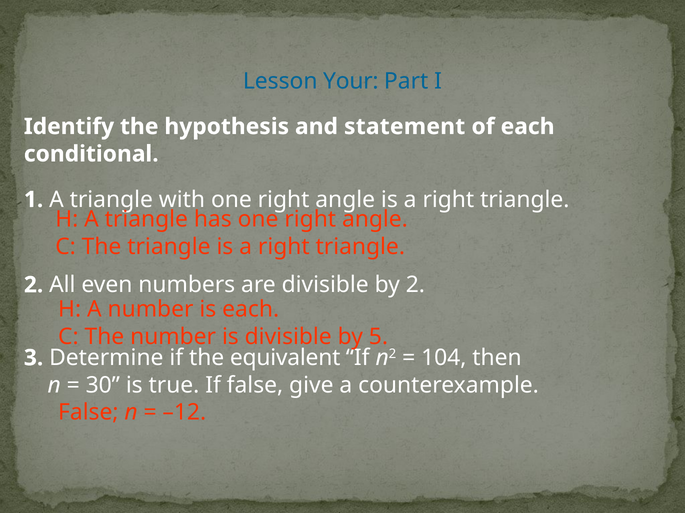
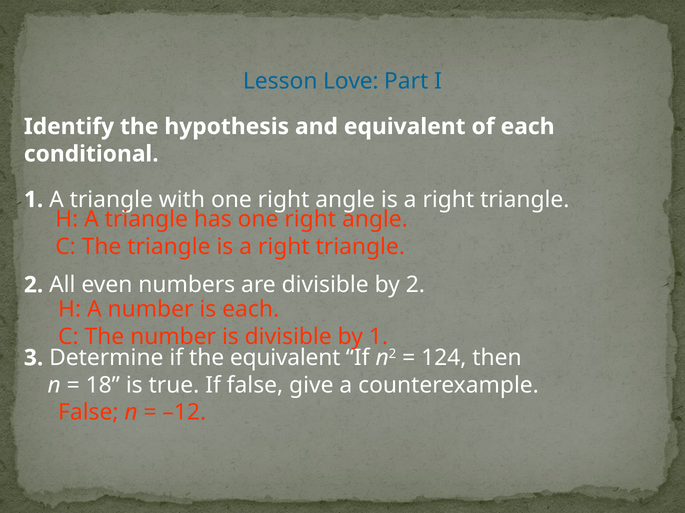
Your: Your -> Love
and statement: statement -> equivalent
by 5: 5 -> 1
104: 104 -> 124
30: 30 -> 18
